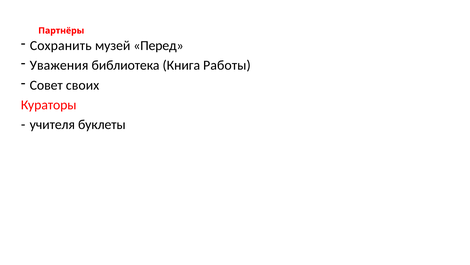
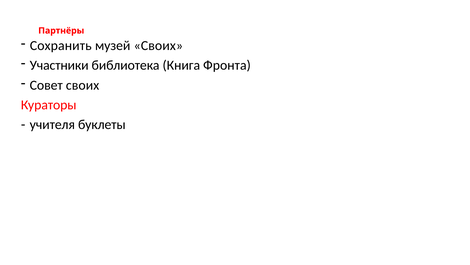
музей Перед: Перед -> Своих
Уважения: Уважения -> Участники
Работы: Работы -> Фронта
